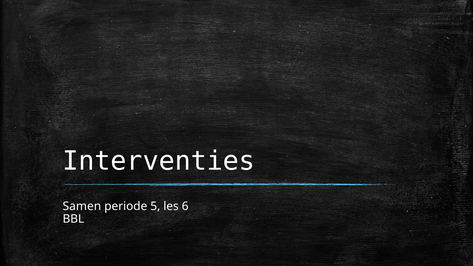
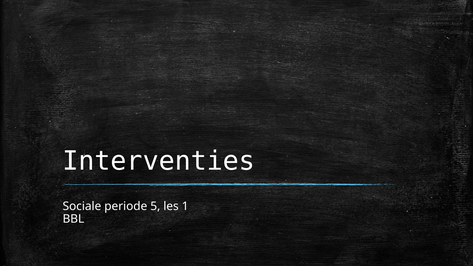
Samen: Samen -> Sociale
6: 6 -> 1
